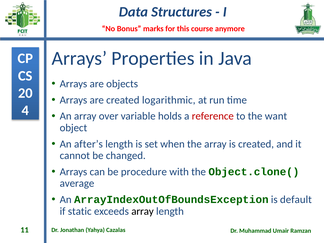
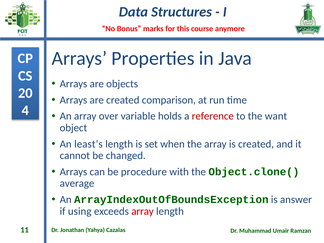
logarithmic: logarithmic -> comparison
after’s: after’s -> least’s
default: default -> answer
static: static -> using
array at (143, 211) colour: black -> red
